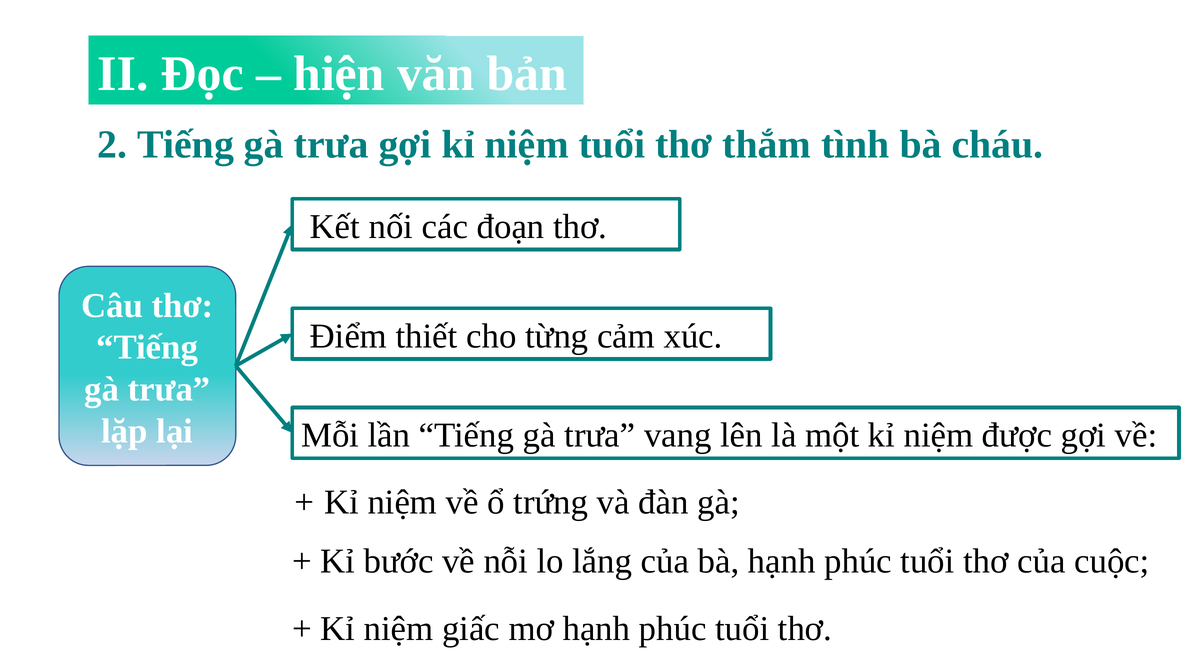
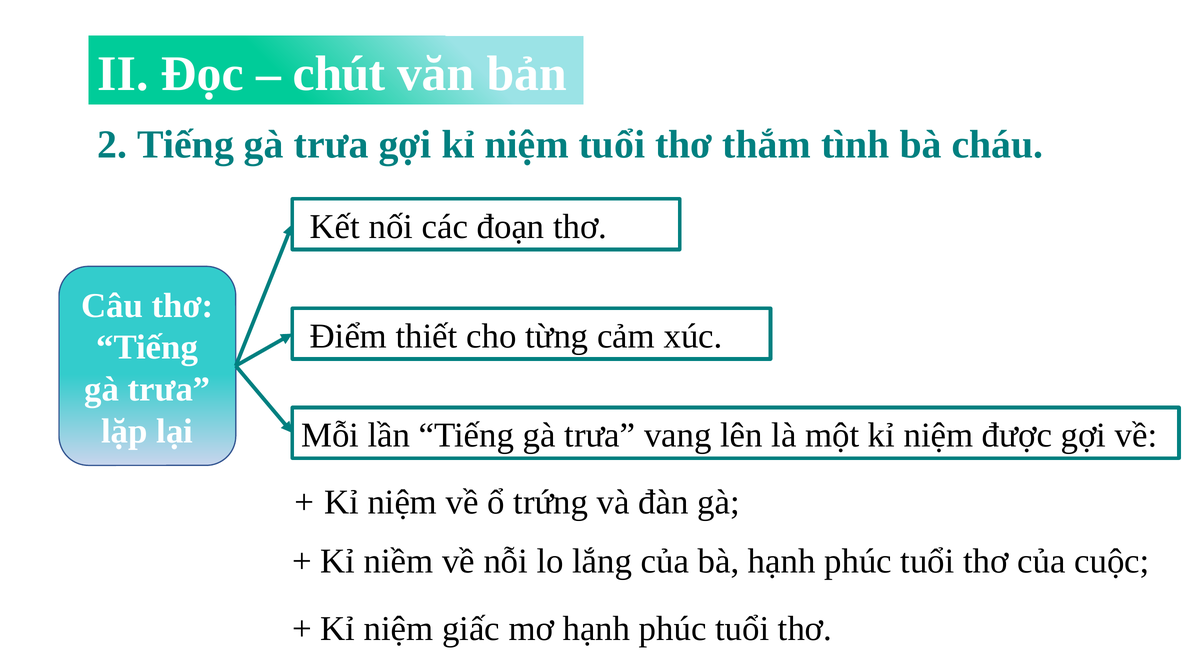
hiện: hiện -> chút
bước: bước -> niềm
